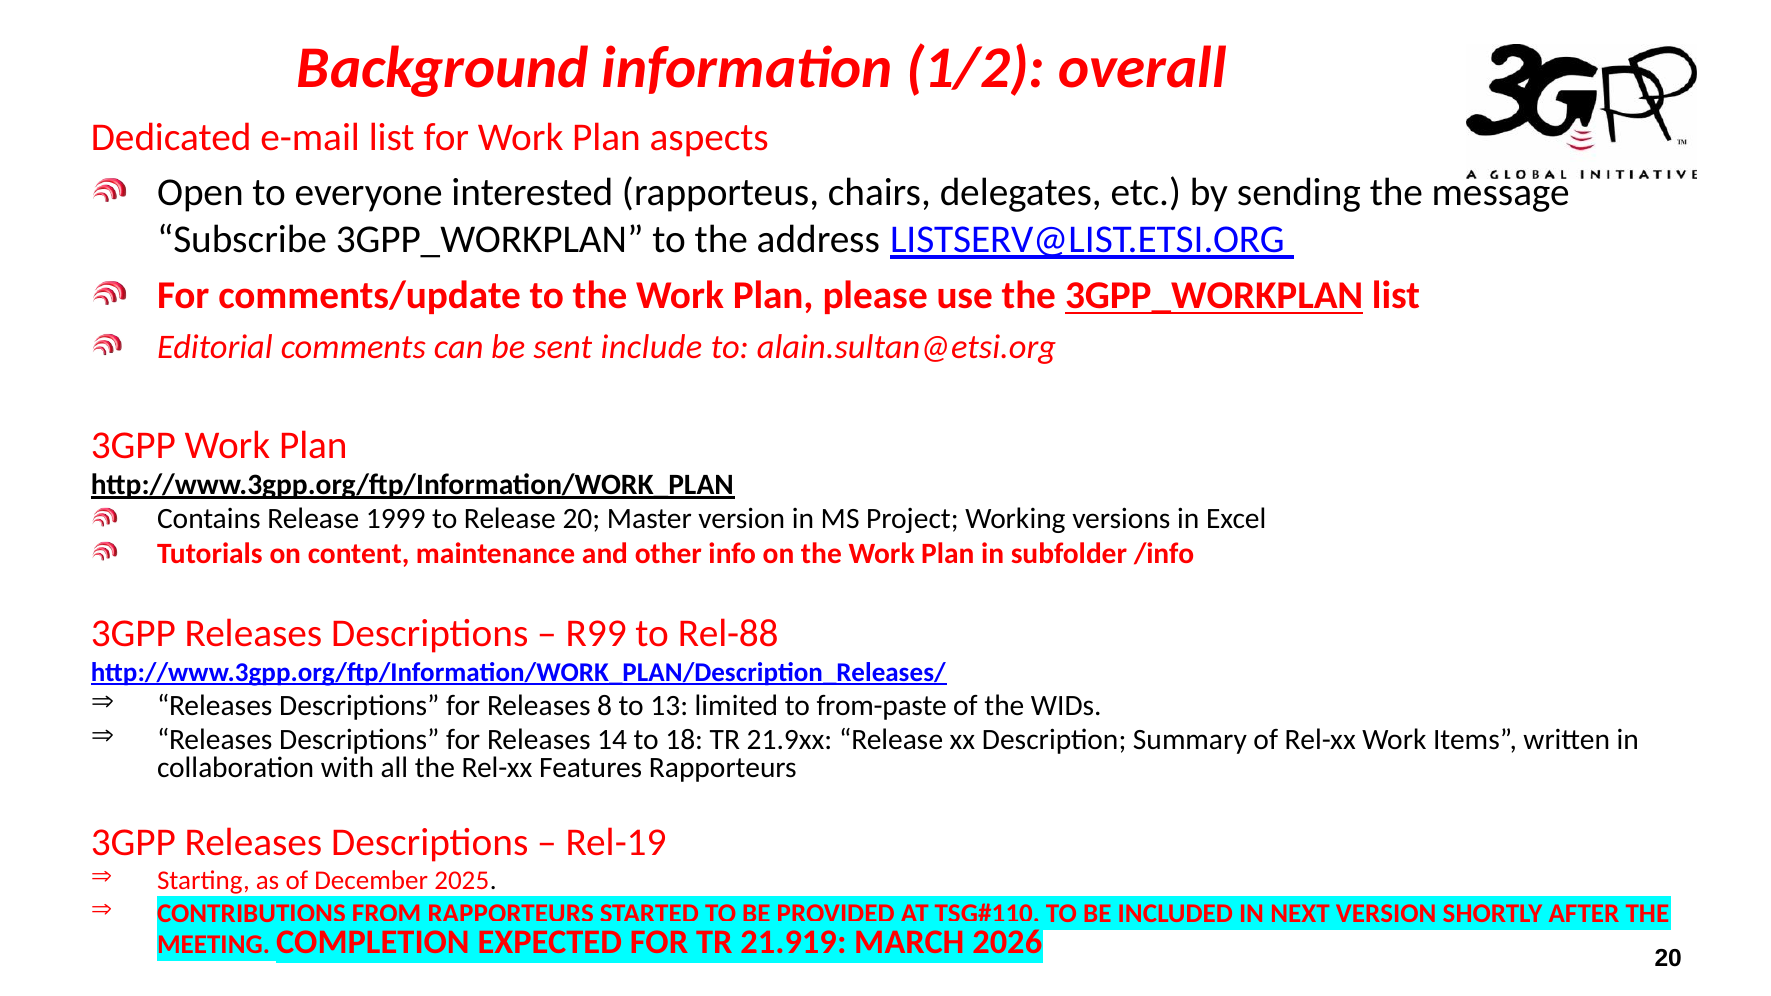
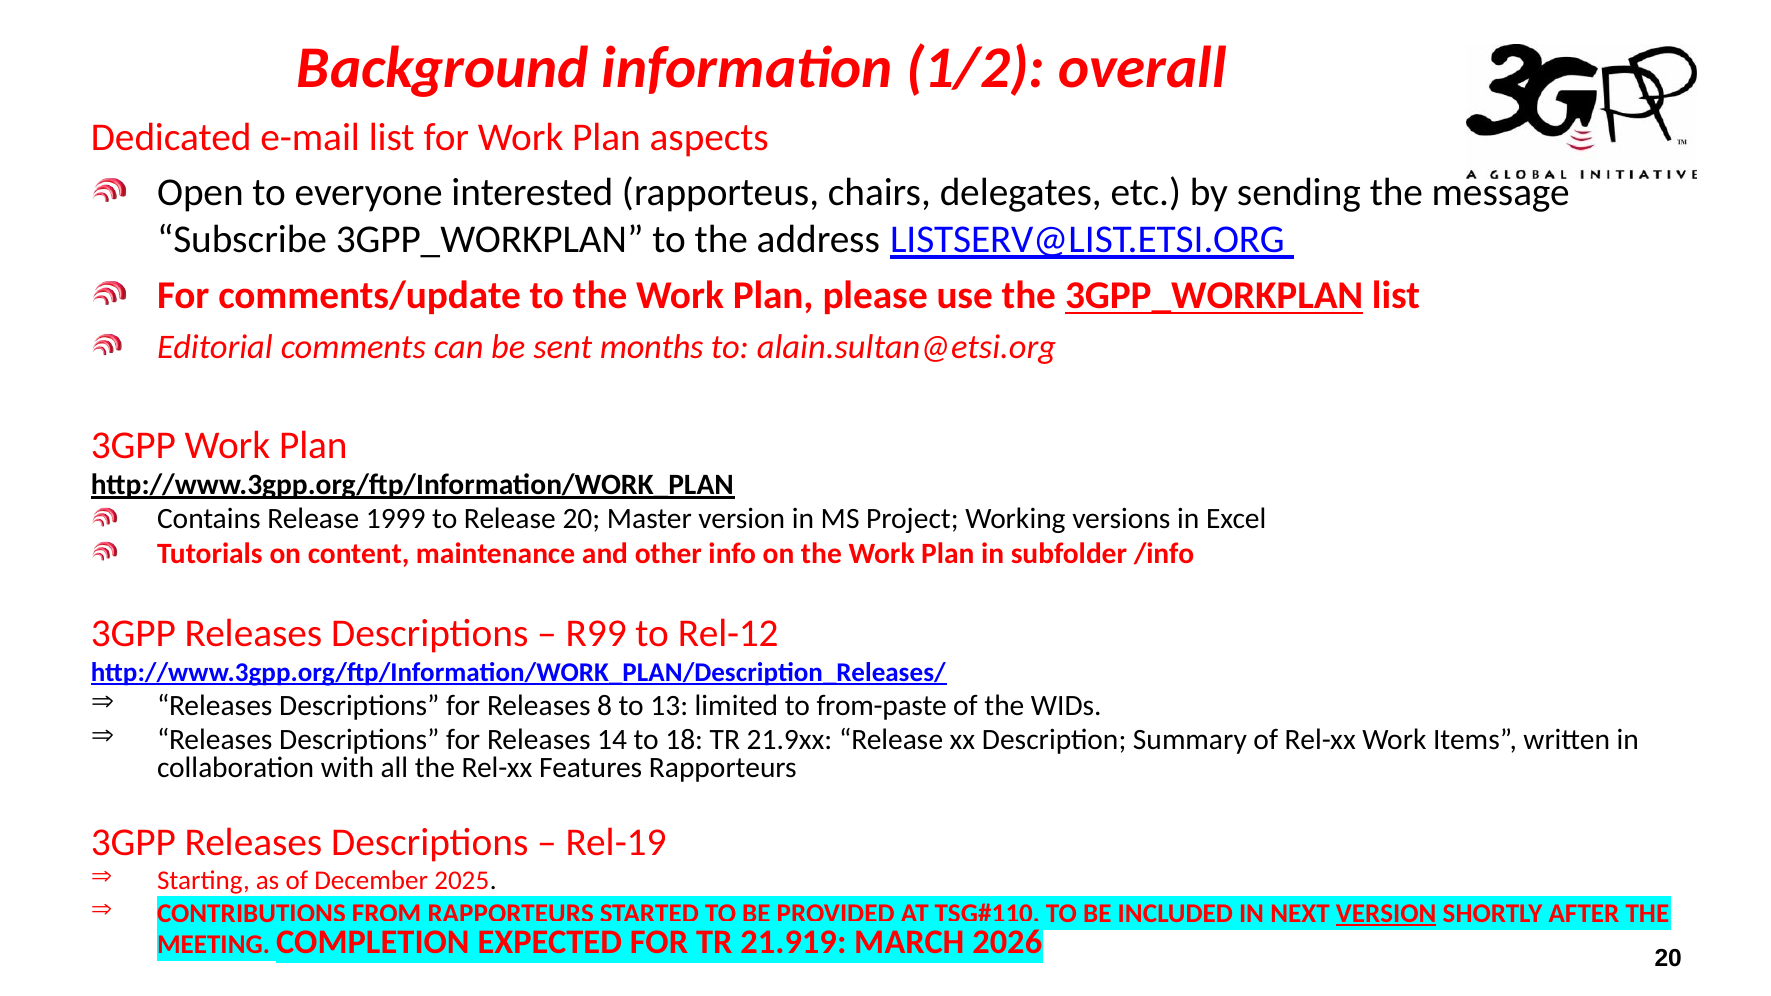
include: include -> months
Rel-88: Rel-88 -> Rel-12
VERSION at (1386, 914) underline: none -> present
